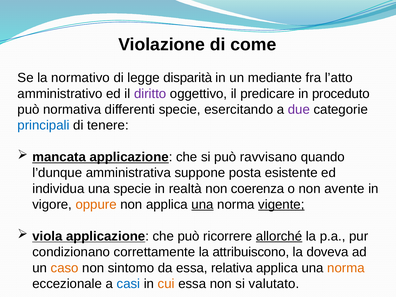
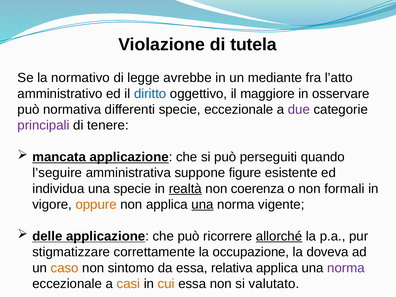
come: come -> tutela
disparità: disparità -> avrebbe
diritto colour: purple -> blue
predicare: predicare -> maggiore
proceduto: proceduto -> osservare
specie esercitando: esercitando -> eccezionale
principali colour: blue -> purple
ravvisano: ravvisano -> perseguiti
l’dunque: l’dunque -> l’seguire
posta: posta -> figure
realtà underline: none -> present
avente: avente -> formali
vigente underline: present -> none
viola: viola -> delle
condizionano: condizionano -> stigmatizzare
attribuiscono: attribuiscono -> occupazione
norma at (346, 268) colour: orange -> purple
casi colour: blue -> orange
